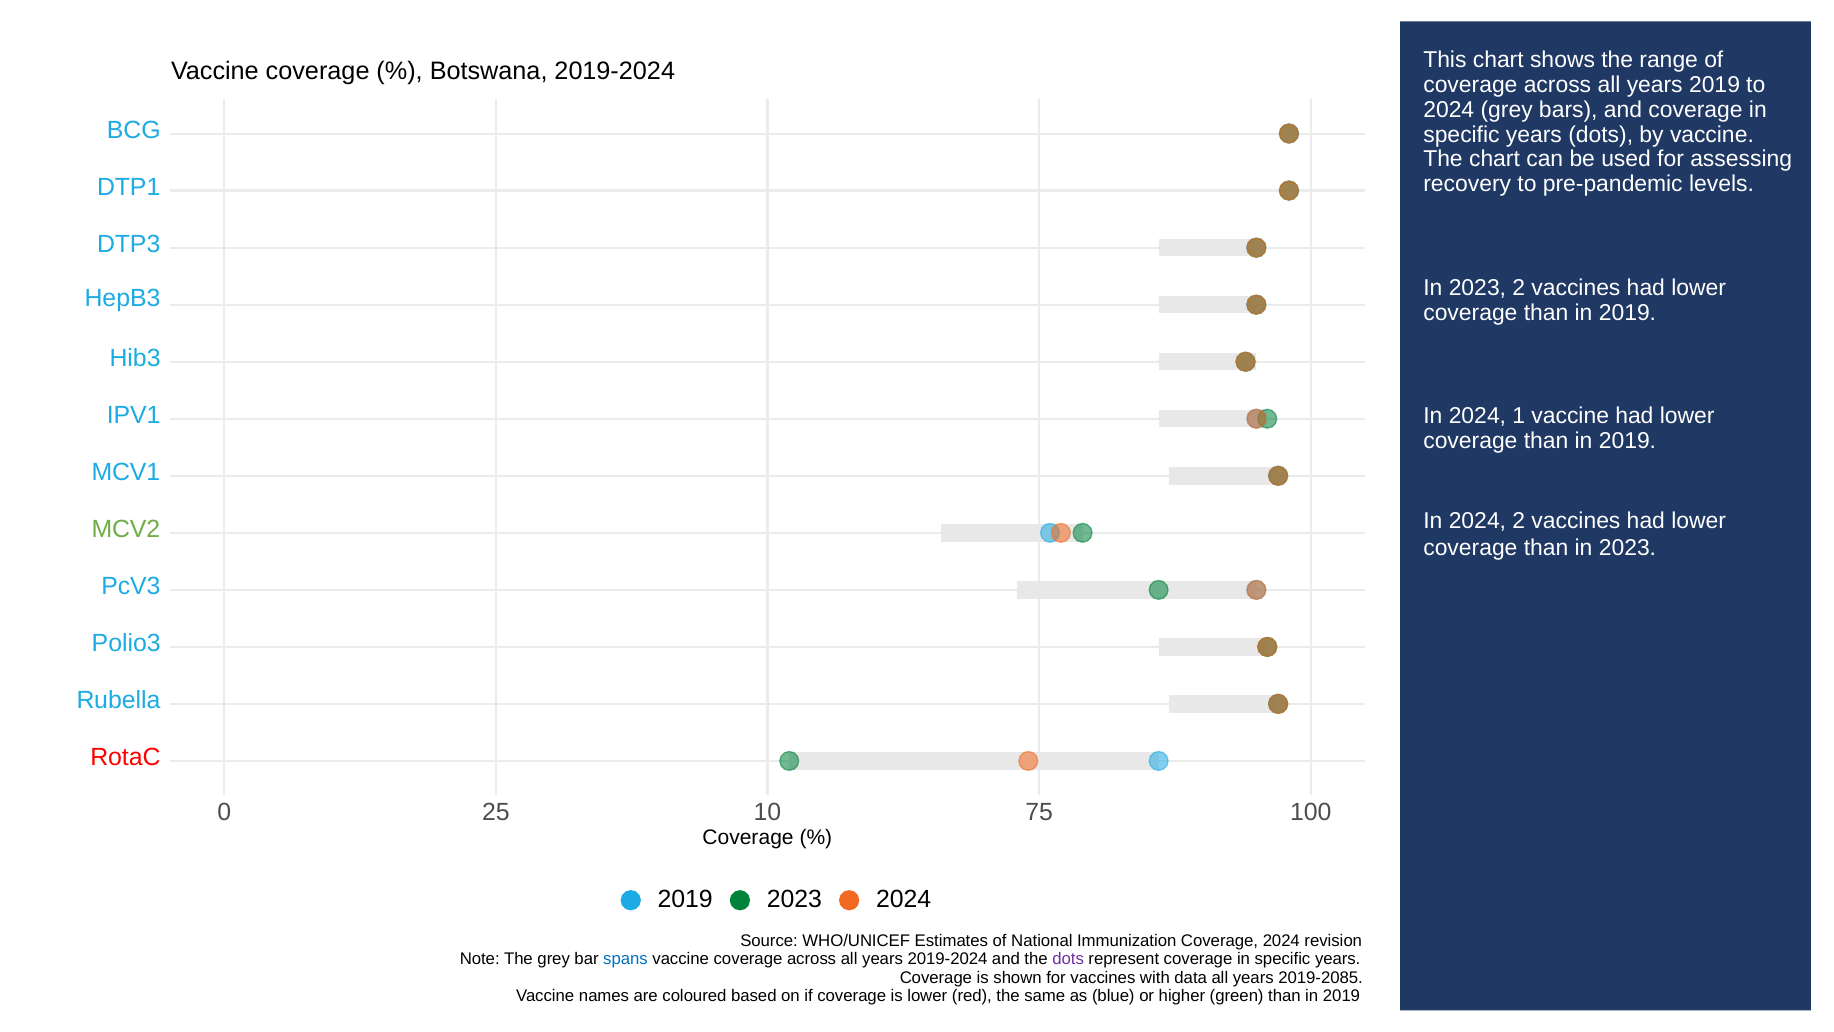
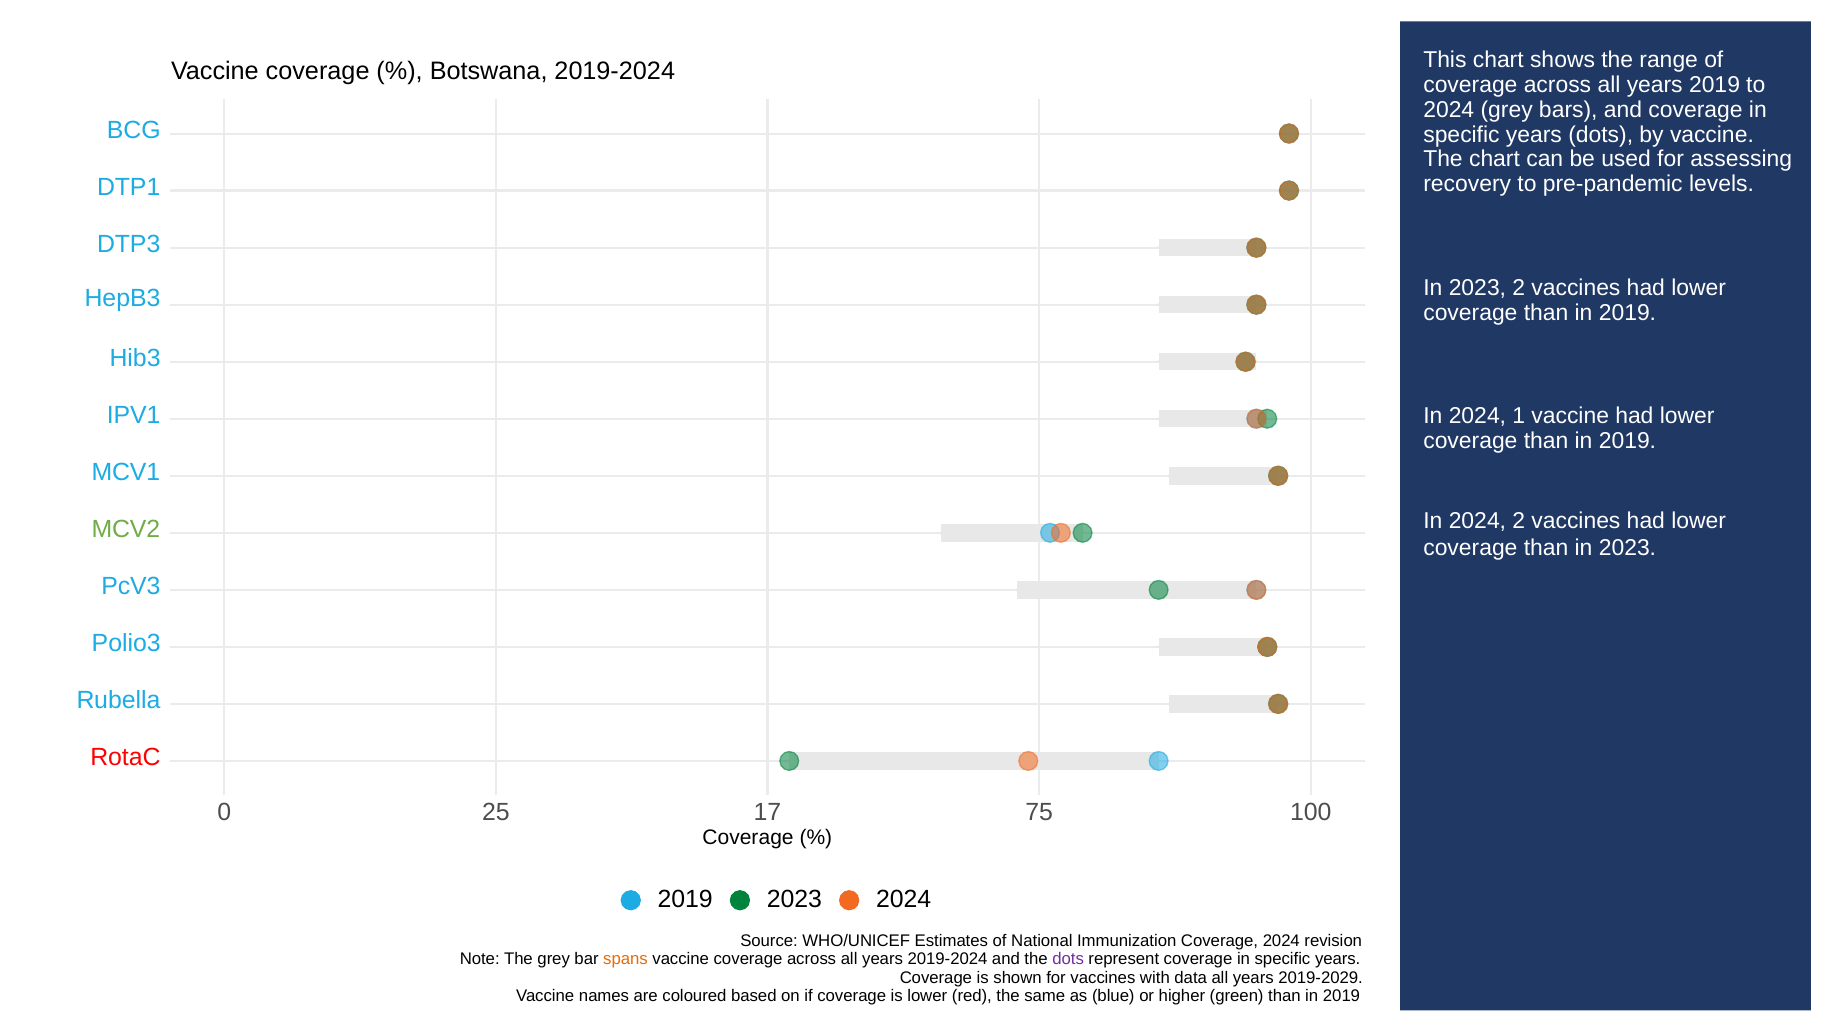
10: 10 -> 17
spans colour: blue -> orange
2019-2085: 2019-2085 -> 2019-2029
